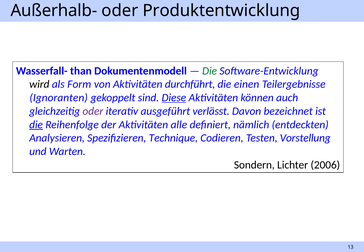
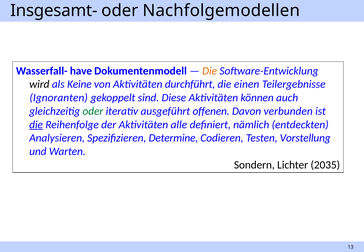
Außerhalb-: Außerhalb- -> Insgesamt-
Produktentwicklung: Produktentwicklung -> Nachfolgemodellen
than: than -> have
Die at (210, 71) colour: green -> orange
Form: Form -> Keine
Diese underline: present -> none
oder at (93, 111) colour: purple -> green
verlässt: verlässt -> offenen
bezeichnet: bezeichnet -> verbunden
Technique: Technique -> Determine
2006: 2006 -> 2035
